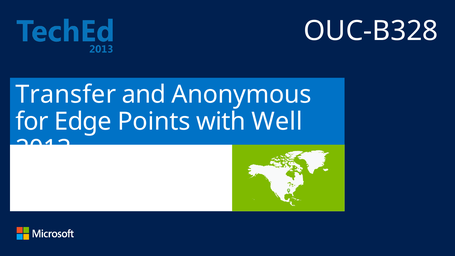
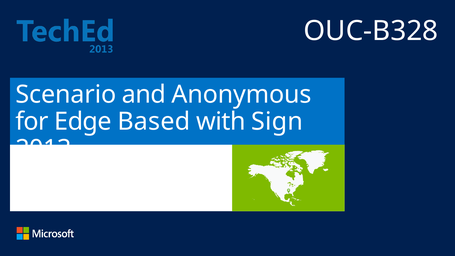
Transfer: Transfer -> Scenario
Points: Points -> Based
Well: Well -> Sign
